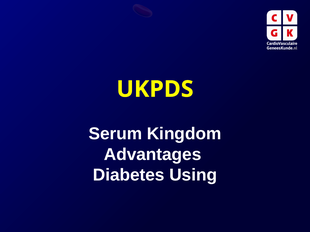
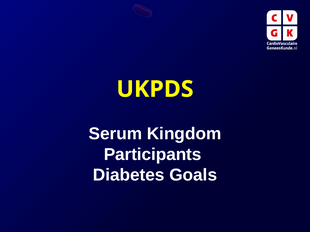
Advantages: Advantages -> Participants
Using: Using -> Goals
